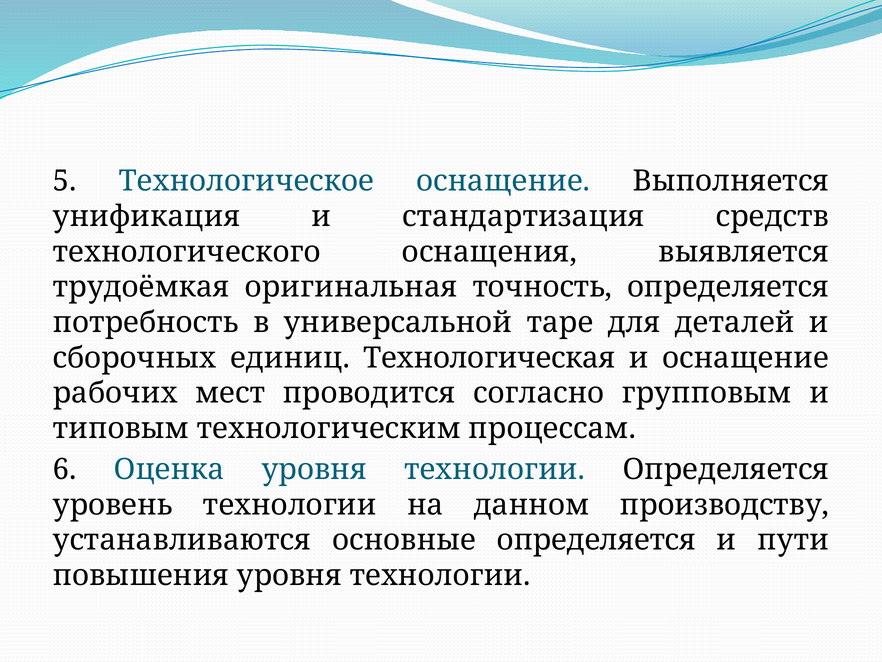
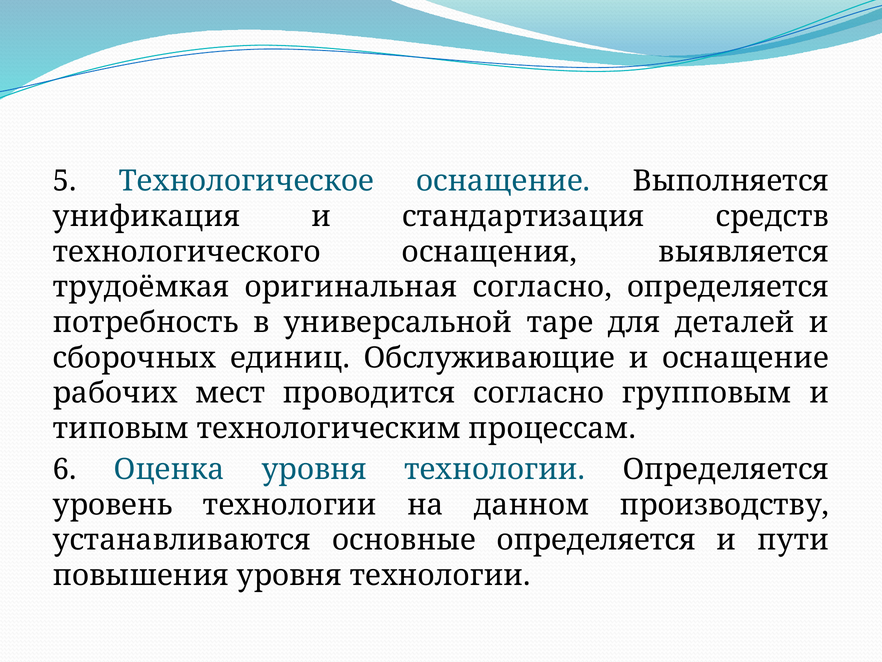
оригинальная точность: точность -> согласно
Технологическая: Технологическая -> Обслуживающие
